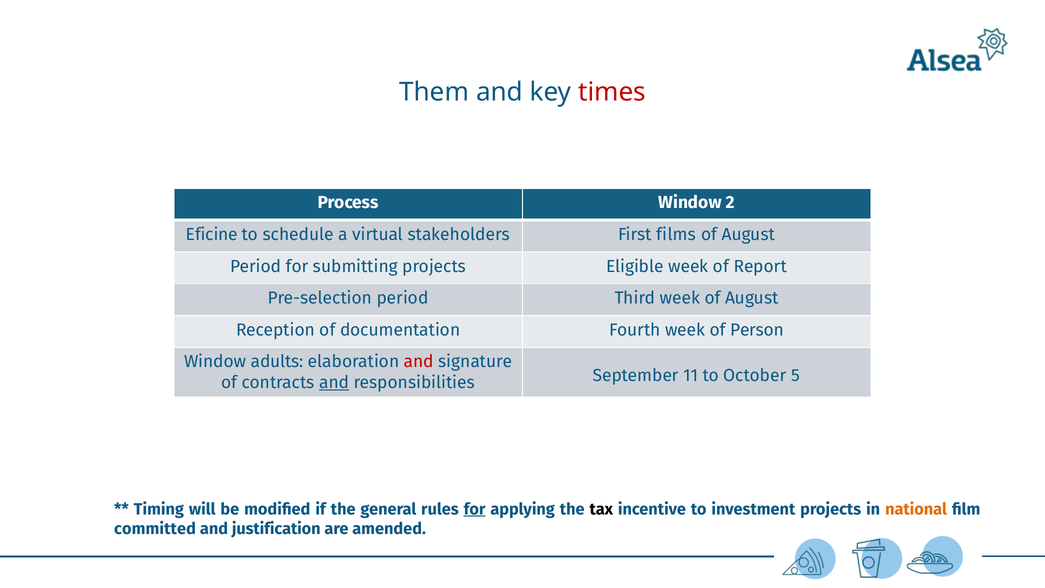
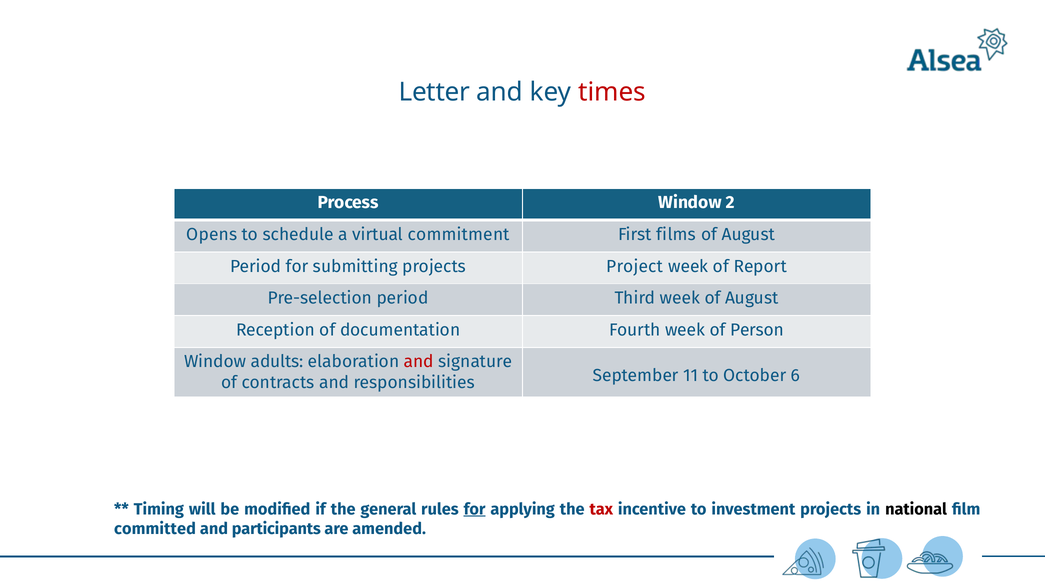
Them: Them -> Letter
Eficine: Eficine -> Opens
stakeholders: stakeholders -> commitment
Eligible: Eligible -> Project
and at (334, 382) underline: present -> none
5: 5 -> 6
tax colour: black -> red
national colour: orange -> black
justification: justification -> participants
